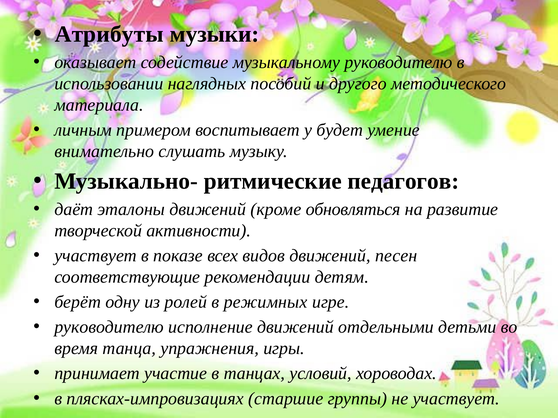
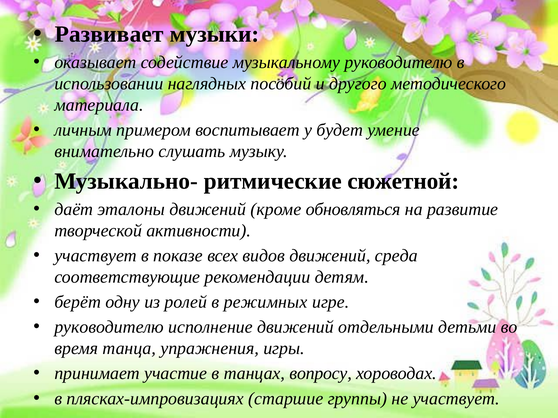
Атрибуты: Атрибуты -> Развивает
педагогов: педагогов -> сюжетной
песен: песен -> среда
условий: условий -> вопросу
